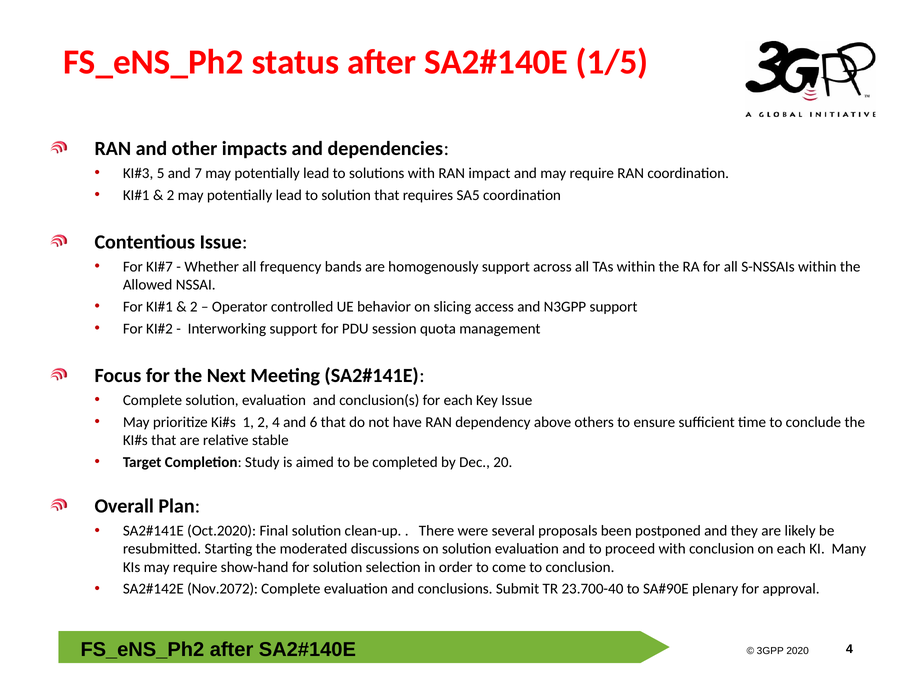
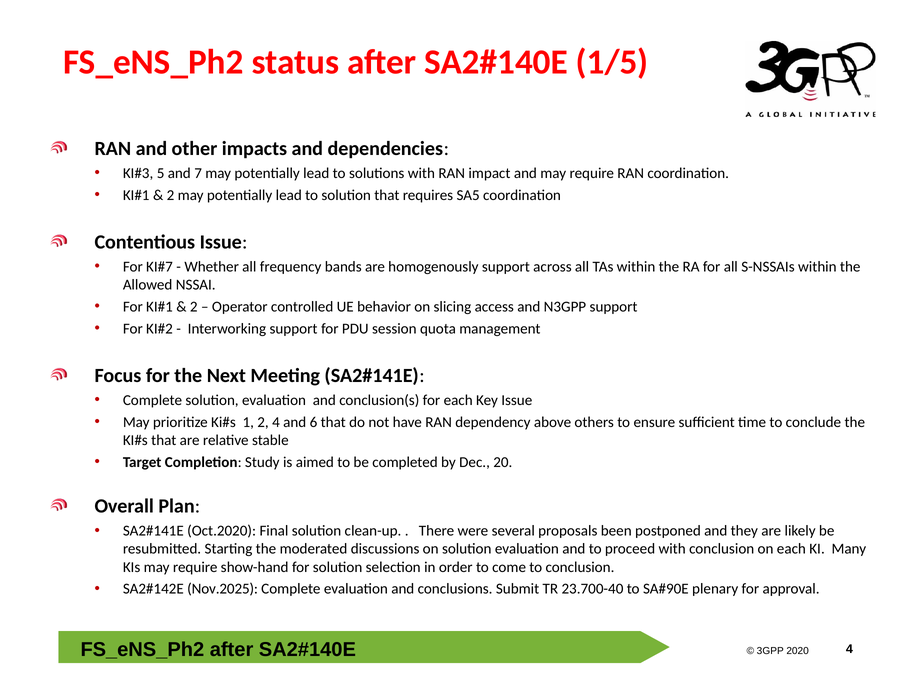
Nov.2072: Nov.2072 -> Nov.2025
